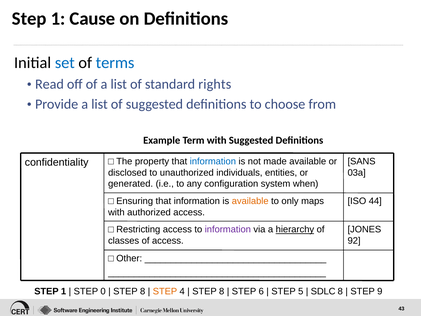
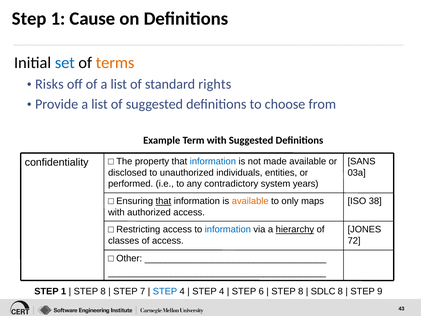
terms colour: blue -> orange
Read: Read -> Risks
generated: generated -> performed
configuration: configuration -> contradictory
when: when -> years
that at (163, 201) underline: none -> present
44: 44 -> 38
information at (228, 229) colour: purple -> blue
92: 92 -> 72
0 at (103, 291): 0 -> 8
8 at (143, 291): 8 -> 7
STEP at (165, 291) colour: orange -> blue
8 at (222, 291): 8 -> 4
5 at (301, 291): 5 -> 8
